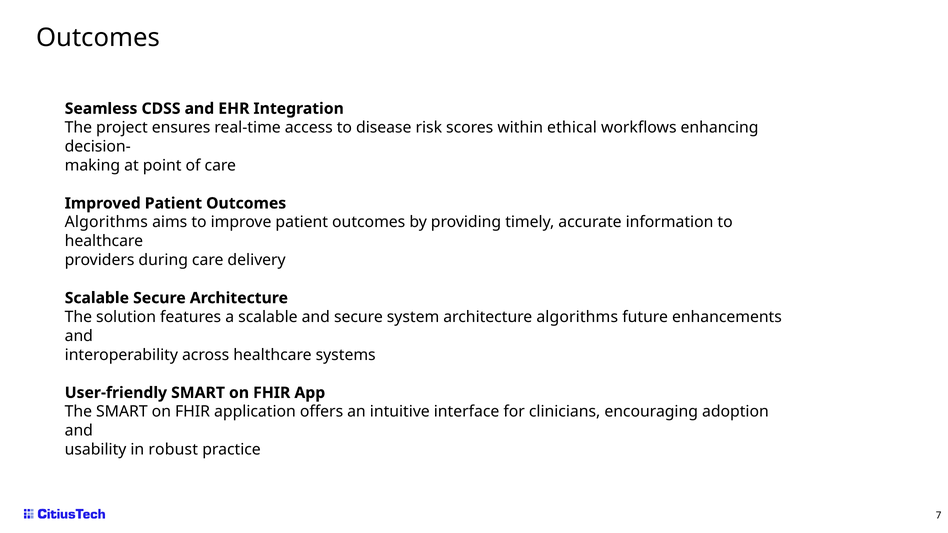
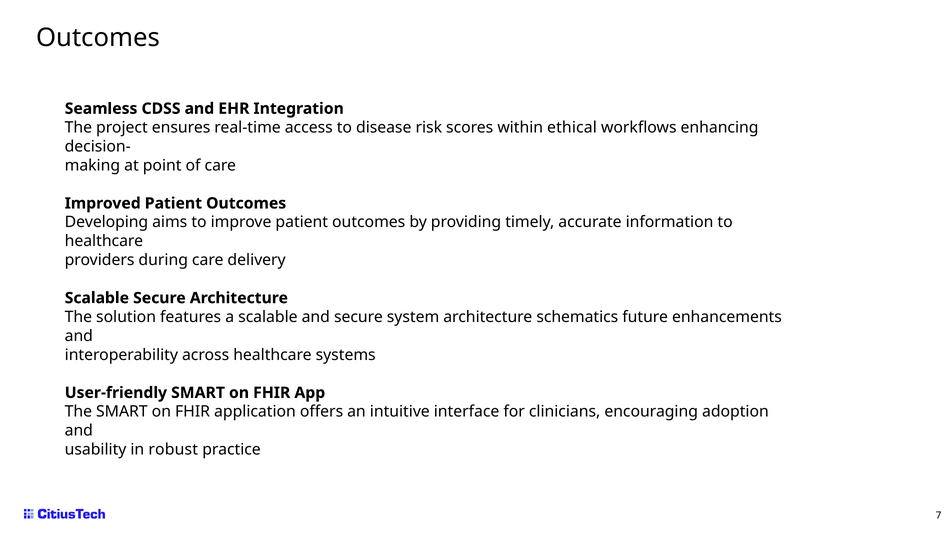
Algorithms at (106, 222): Algorithms -> Developing
architecture algorithms: algorithms -> schematics
